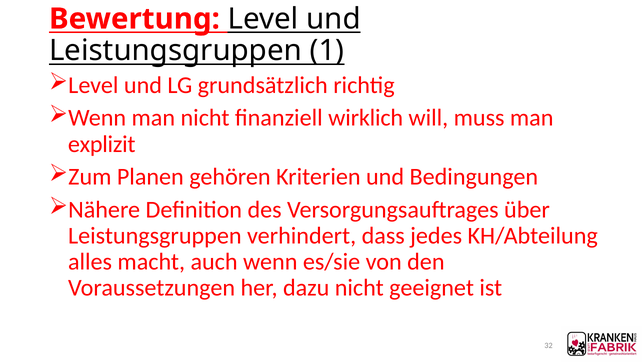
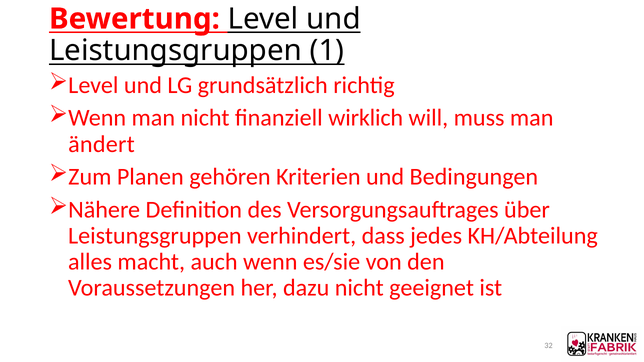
explizit: explizit -> ändert
